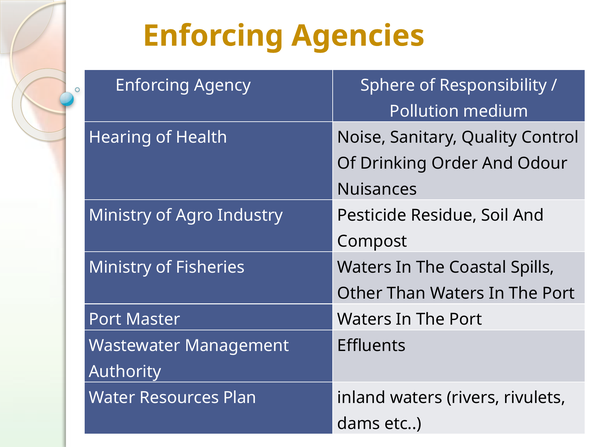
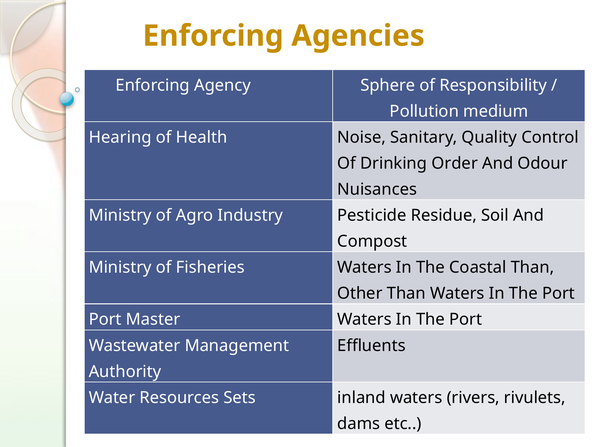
Coastal Spills: Spills -> Than
Plan: Plan -> Sets
